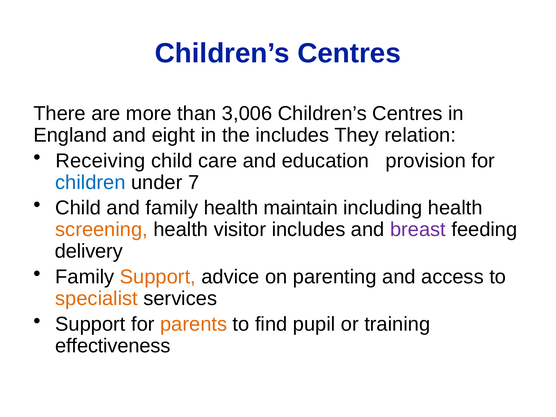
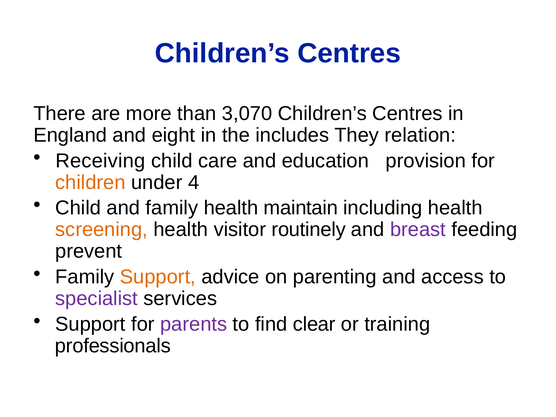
3,006: 3,006 -> 3,070
children colour: blue -> orange
7: 7 -> 4
visitor includes: includes -> routinely
delivery: delivery -> prevent
specialist colour: orange -> purple
parents colour: orange -> purple
pupil: pupil -> clear
effectiveness: effectiveness -> professionals
